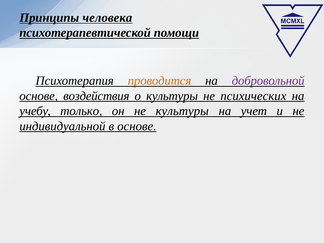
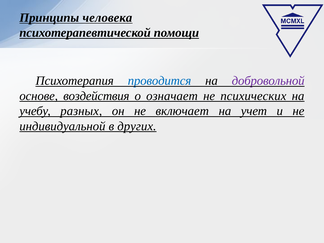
проводится colour: orange -> blue
о культуры: культуры -> означает
только: только -> разных
не культуры: культуры -> включает
в основе: основе -> других
